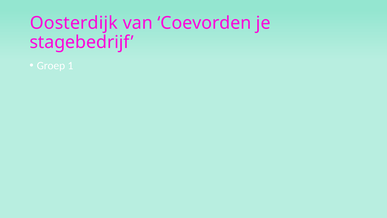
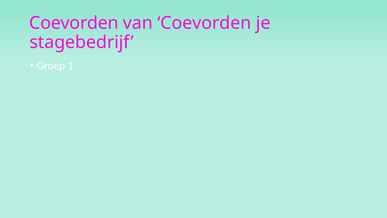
Oosterdijk at (74, 23): Oosterdijk -> Coevorden
